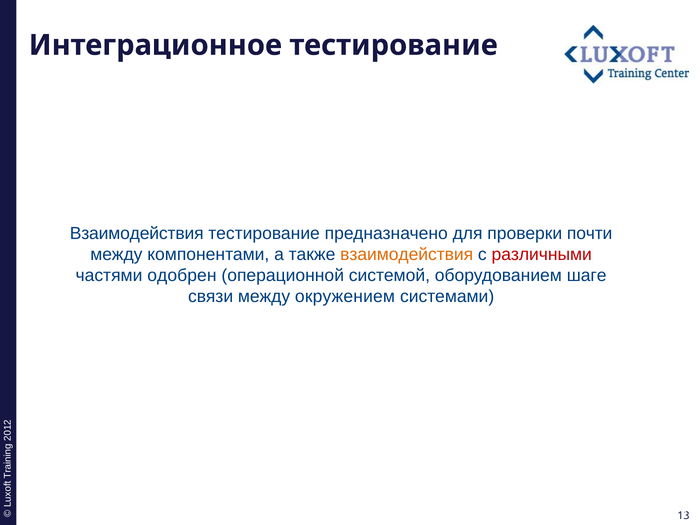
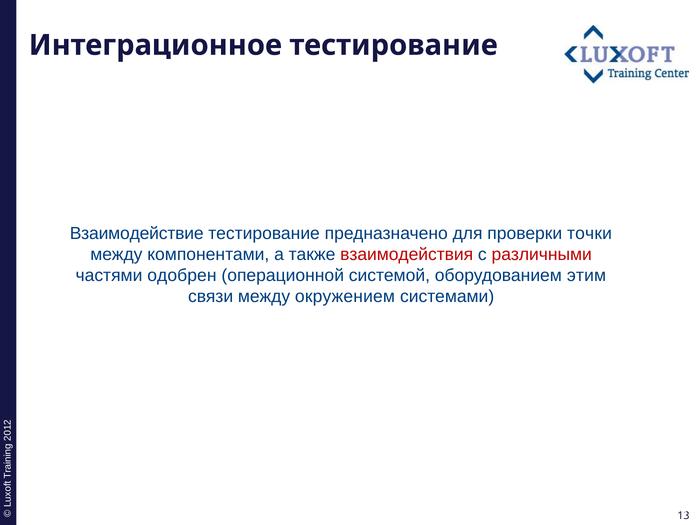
Взаимодействия at (137, 234): Взаимодействия -> Взаимодействие
почти: почти -> точки
взаимодействия at (407, 255) colour: orange -> red
шаге: шаге -> этим
